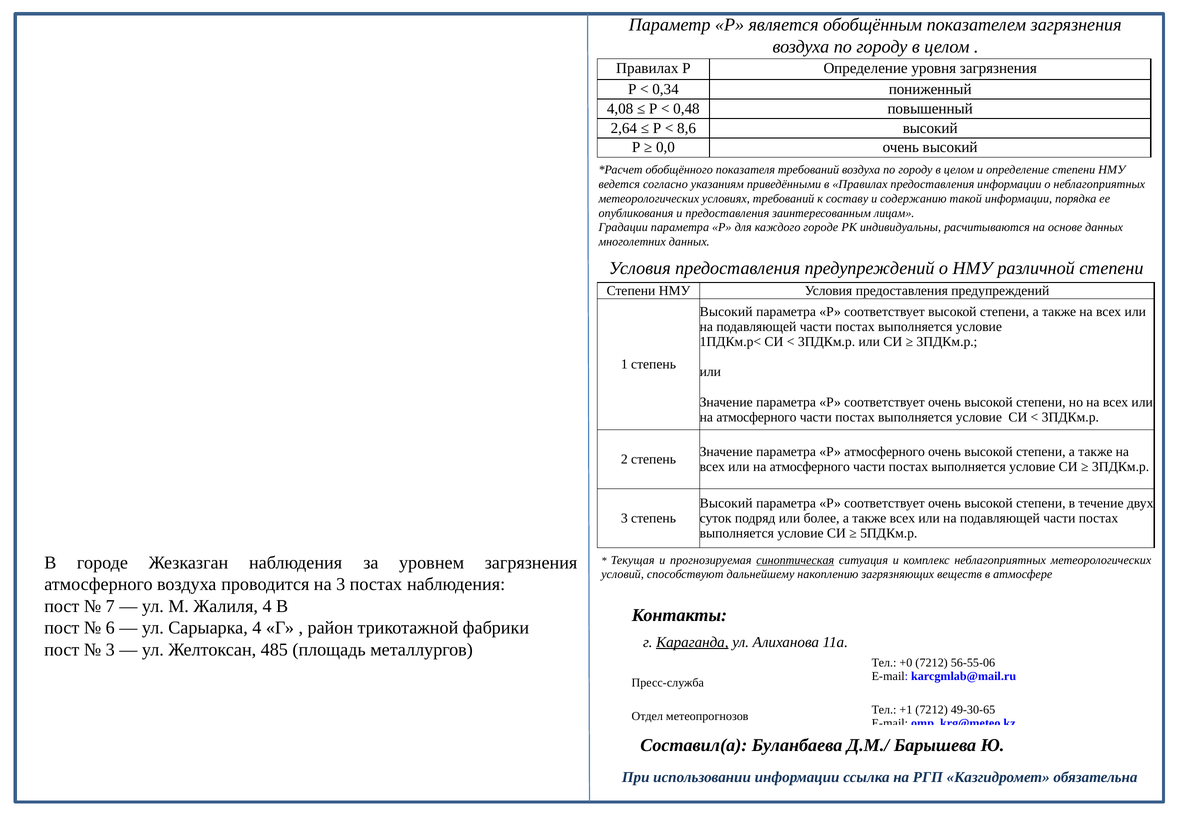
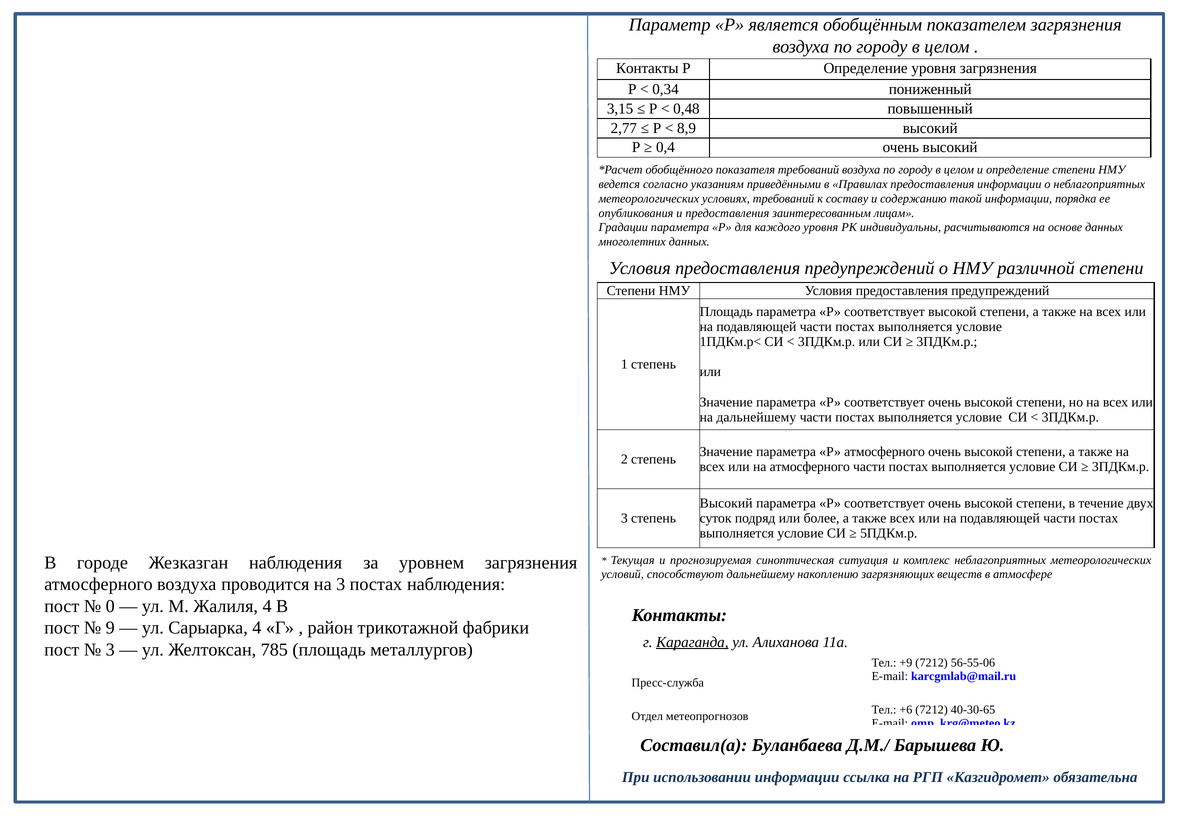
Правилах at (647, 68): Правилах -> Контакты
4,08: 4,08 -> 3,15
2,64: 2,64 -> 2,77
8,6: 8,6 -> 8,9
0,0: 0,0 -> 0,4
каждого городе: городе -> уровня
Высокий at (726, 312): Высокий -> Площадь
атмосферного at (756, 417): атмосферного -> дальнейшему
синоптическая underline: present -> none
7: 7 -> 0
6: 6 -> 9
485: 485 -> 785
+0: +0 -> +9
+1: +1 -> +6
49-30-65: 49-30-65 -> 40-30-65
